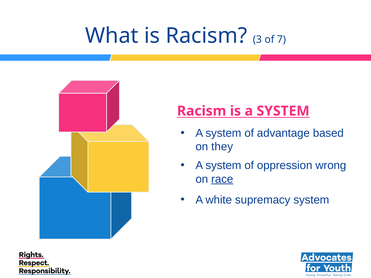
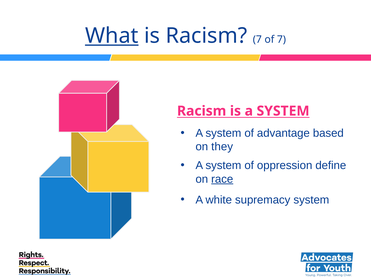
What underline: none -> present
Racism 3: 3 -> 7
wrong: wrong -> define
